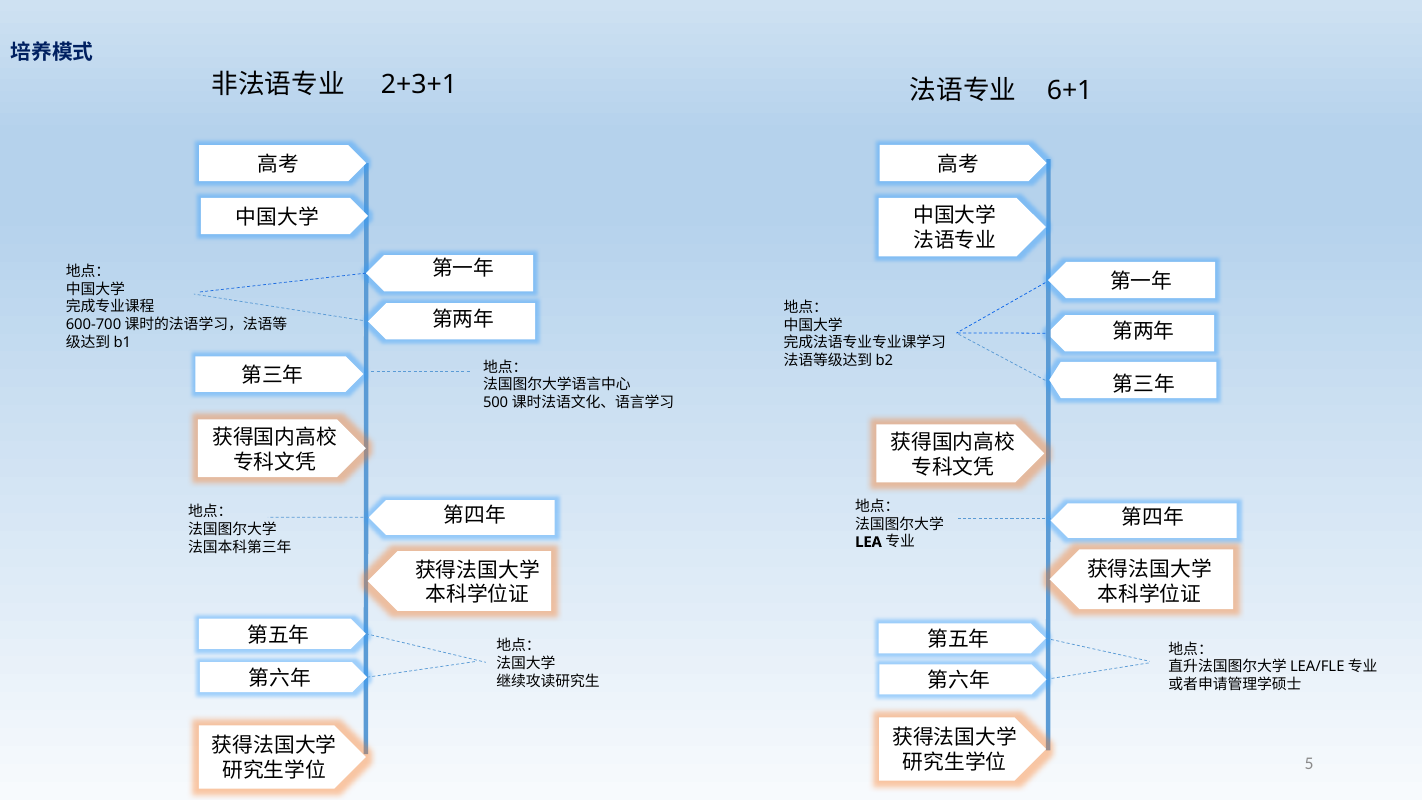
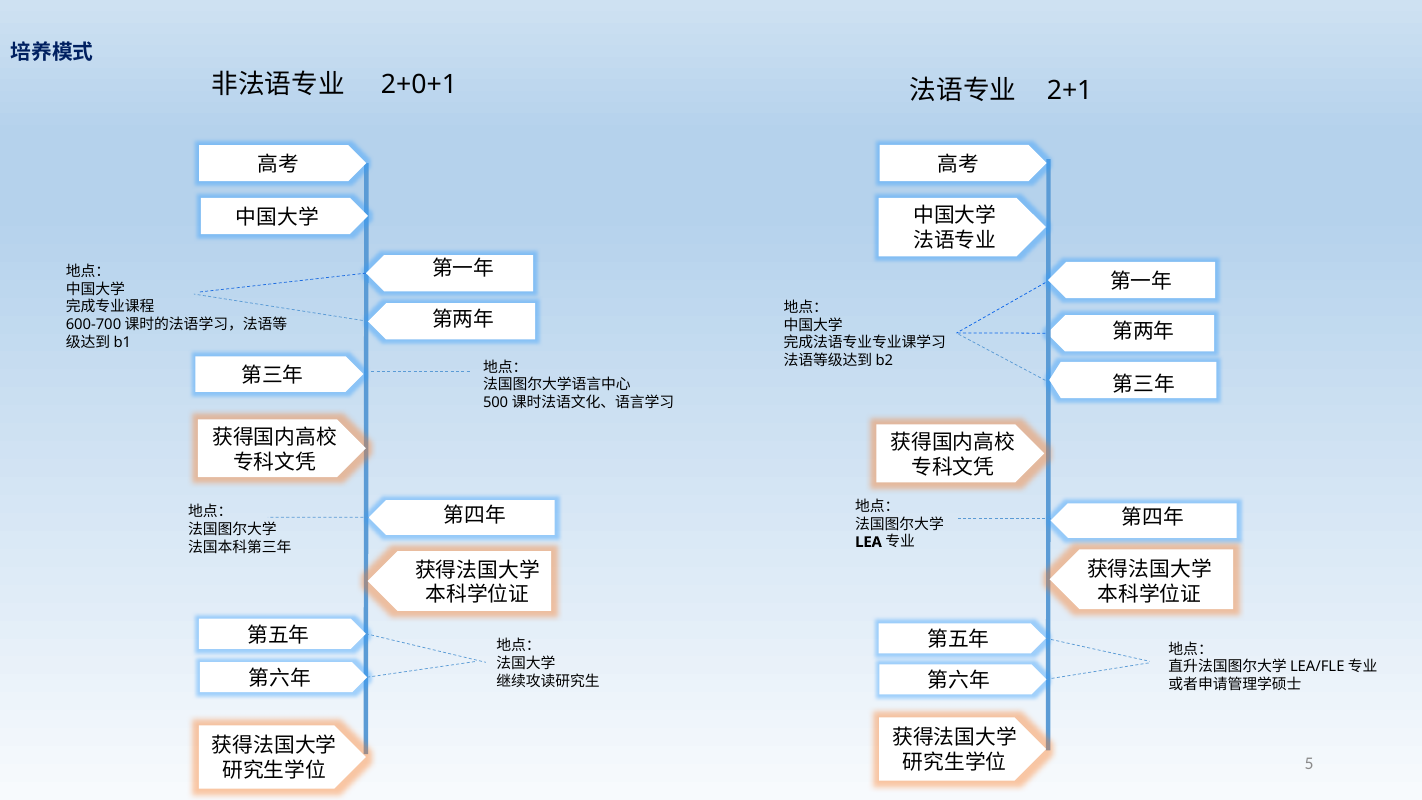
2+3+1: 2+3+1 -> 2+0+1
6+1: 6+1 -> 2+1
